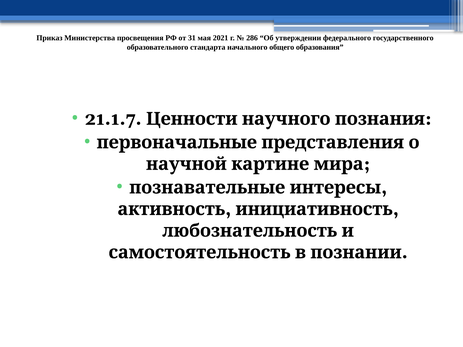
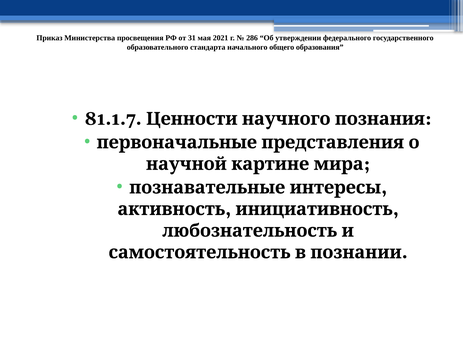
21.1.7: 21.1.7 -> 81.1.7
